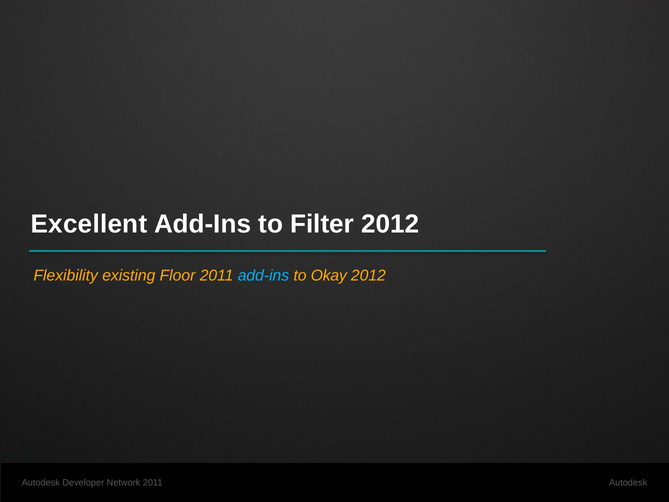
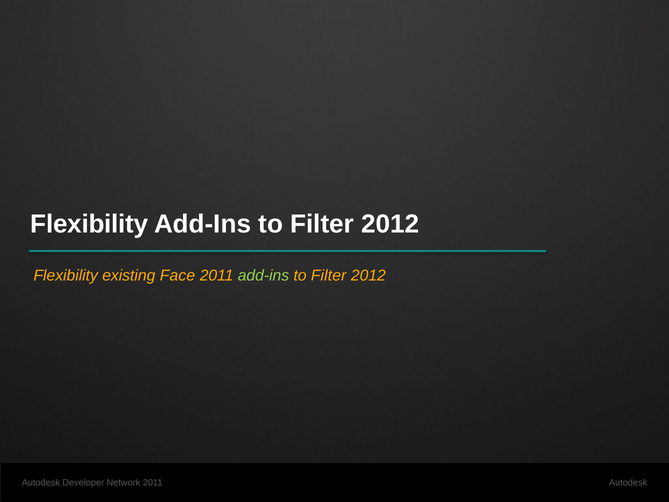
Excellent at (89, 224): Excellent -> Flexibility
Floor: Floor -> Face
add-ins at (263, 275) colour: light blue -> light green
Okay at (329, 275): Okay -> Filter
